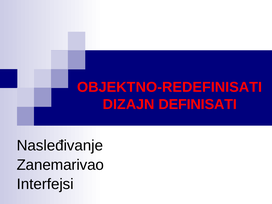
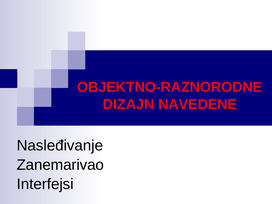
OBJEKTNO-REDEFINISATI: OBJEKTNO-REDEFINISATI -> OBJEKTNO-RAZNORODNE
DEFINISATI: DEFINISATI -> NAVEDENE
